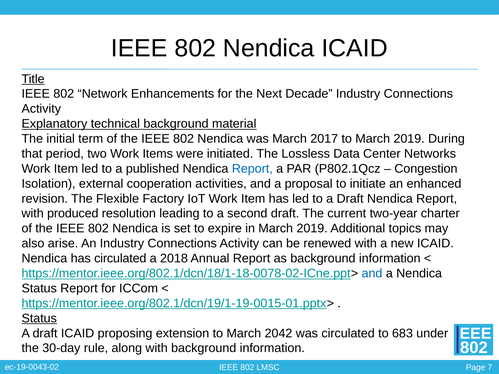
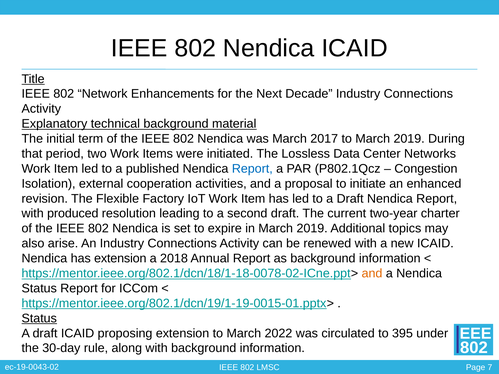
has circulated: circulated -> extension
and at (372, 274) colour: blue -> orange
2042: 2042 -> 2022
683: 683 -> 395
